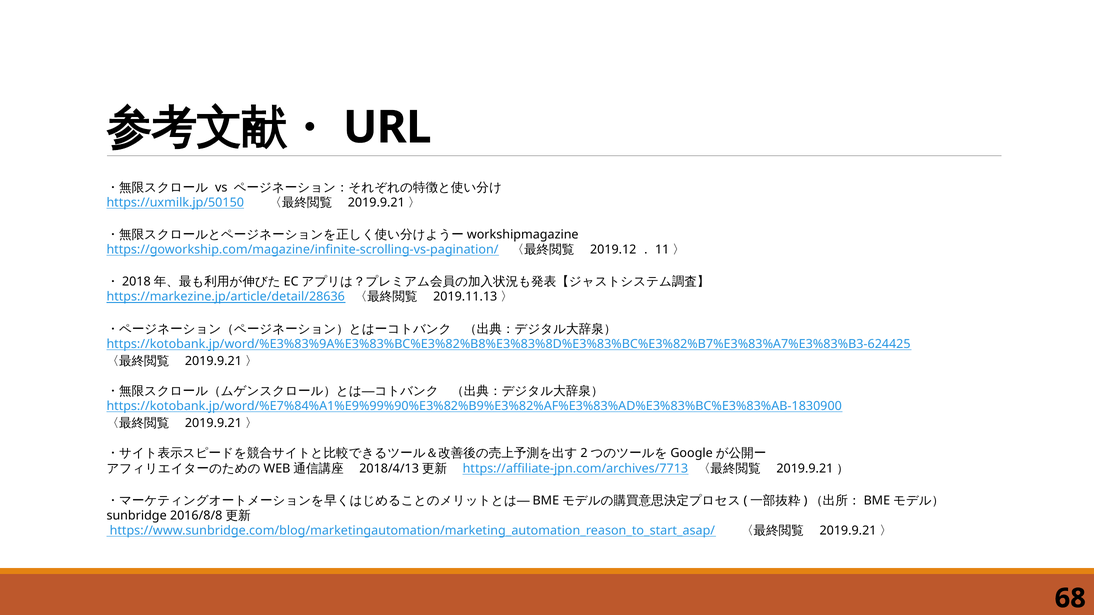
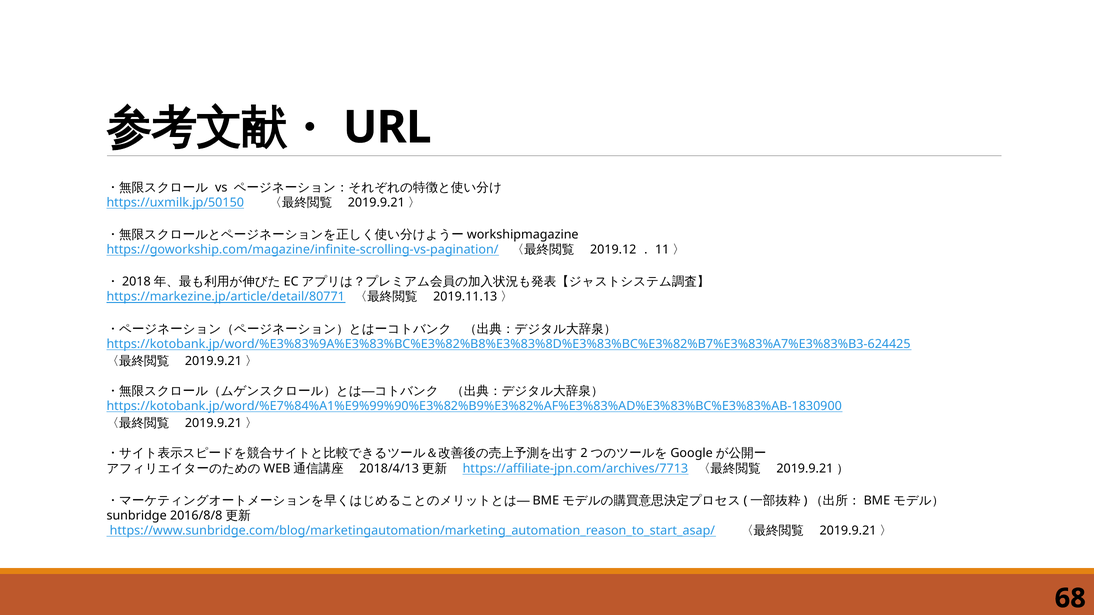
https://markezine.jp/article/detail/28636: https://markezine.jp/article/detail/28636 -> https://markezine.jp/article/detail/80771
